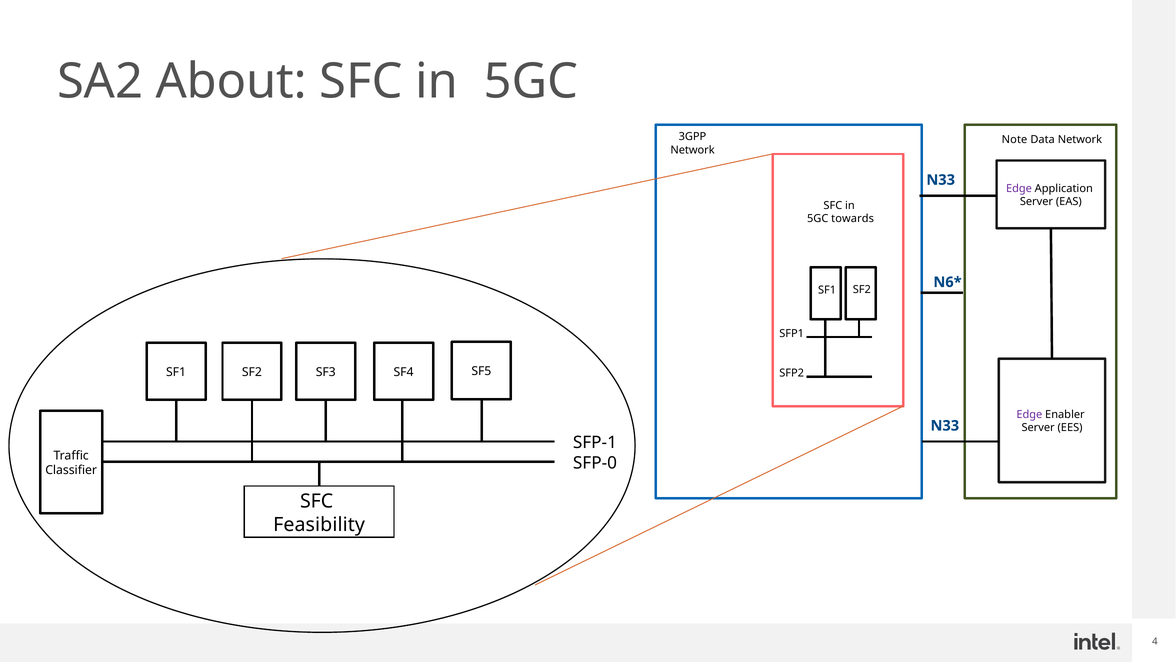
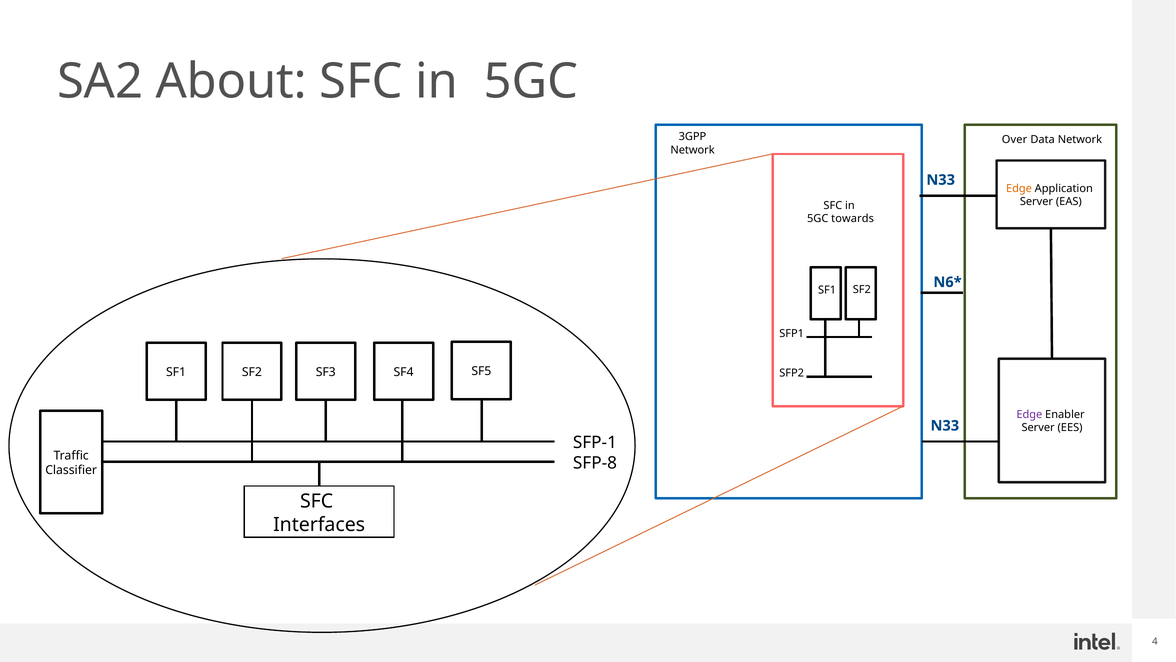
Note: Note -> Over
Edge at (1019, 188) colour: purple -> orange
SFP-0: SFP-0 -> SFP-8
Feasibility: Feasibility -> Interfaces
